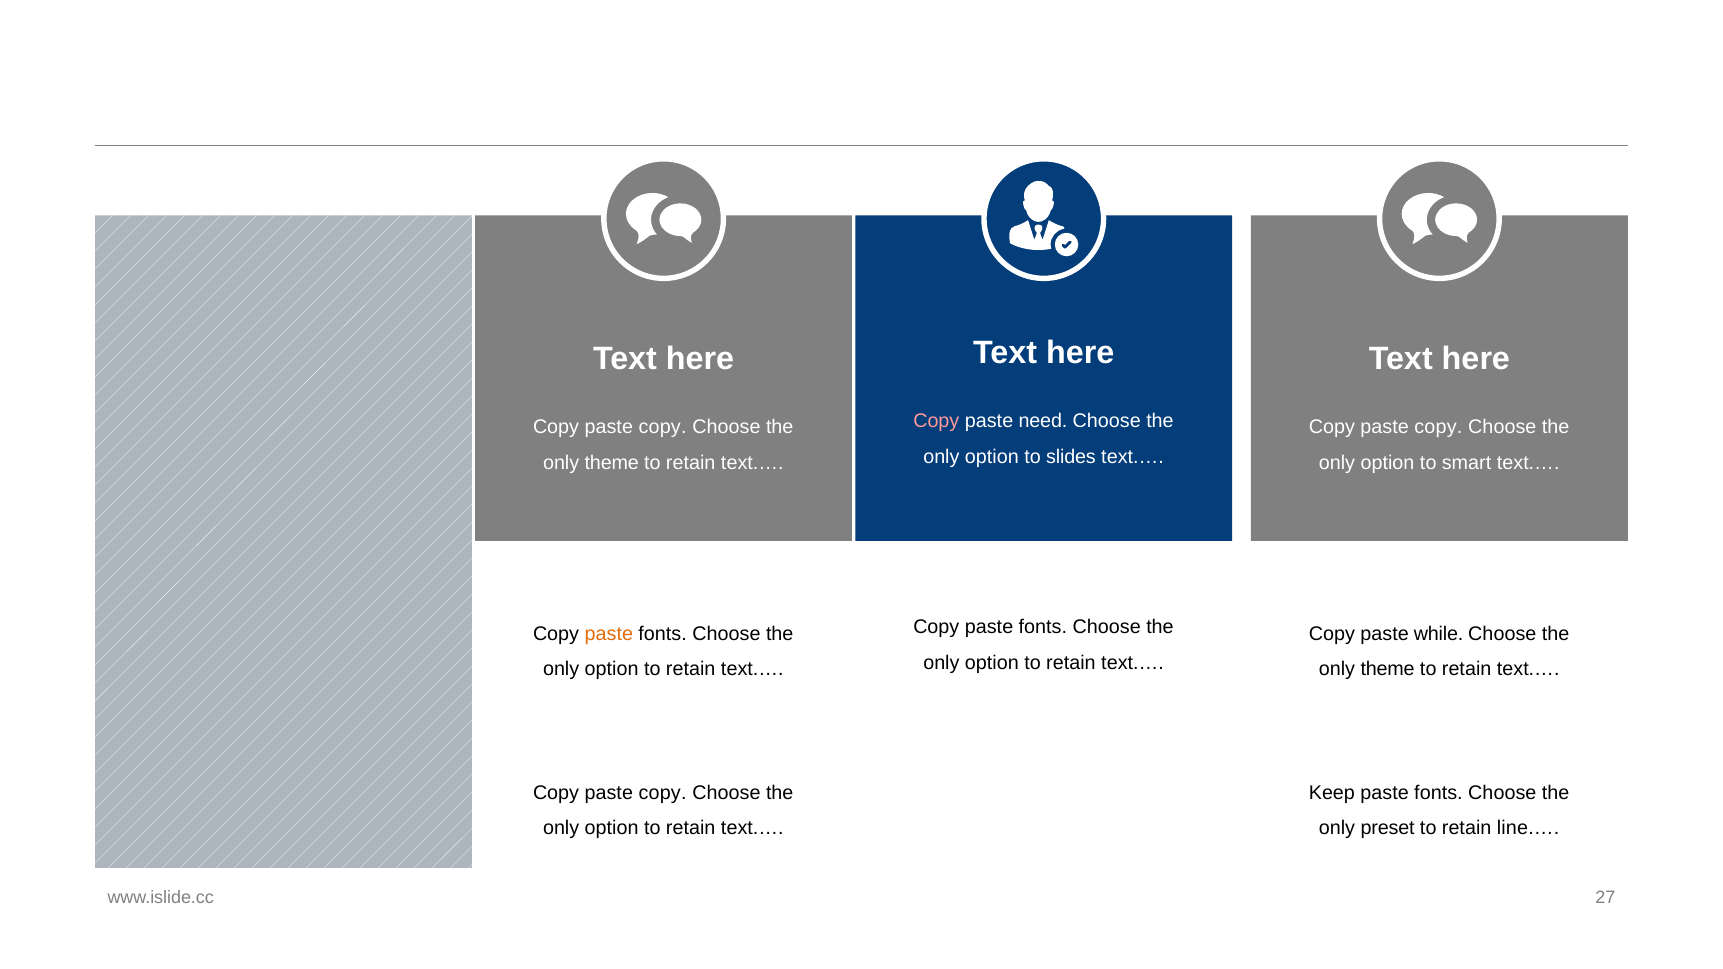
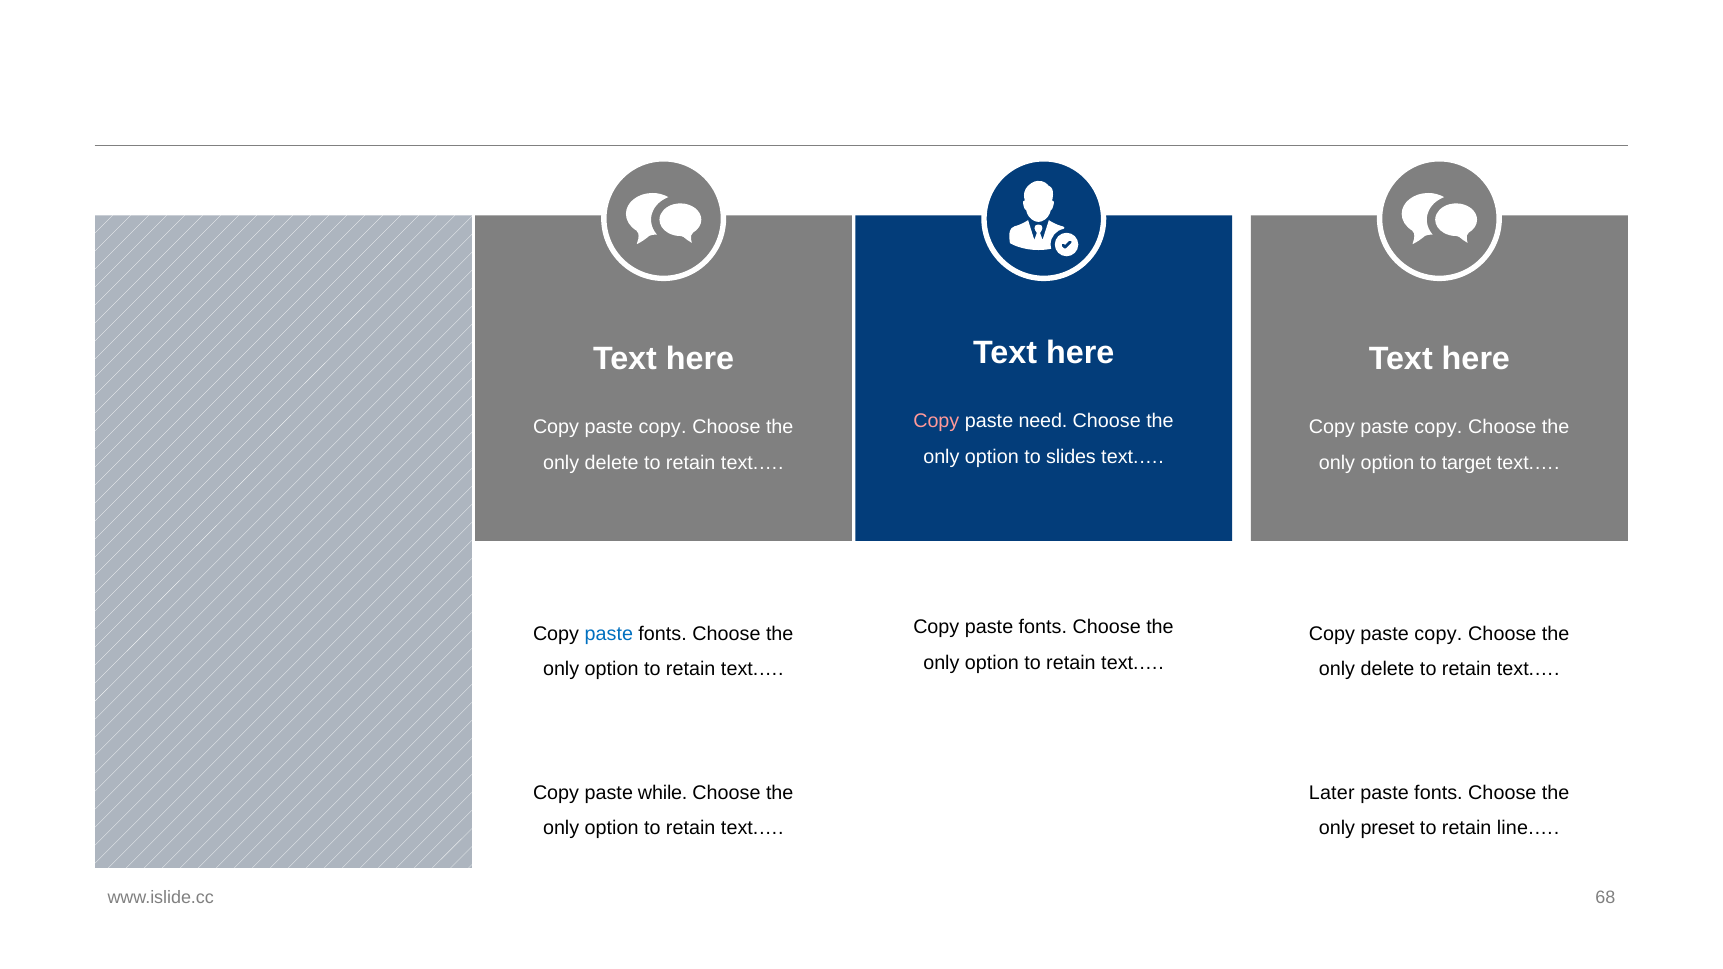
theme at (612, 463): theme -> delete
smart: smart -> target
paste at (609, 634) colour: orange -> blue
while at (1439, 634): while -> copy
theme at (1388, 669): theme -> delete
copy at (663, 793): copy -> while
Keep: Keep -> Later
27: 27 -> 68
